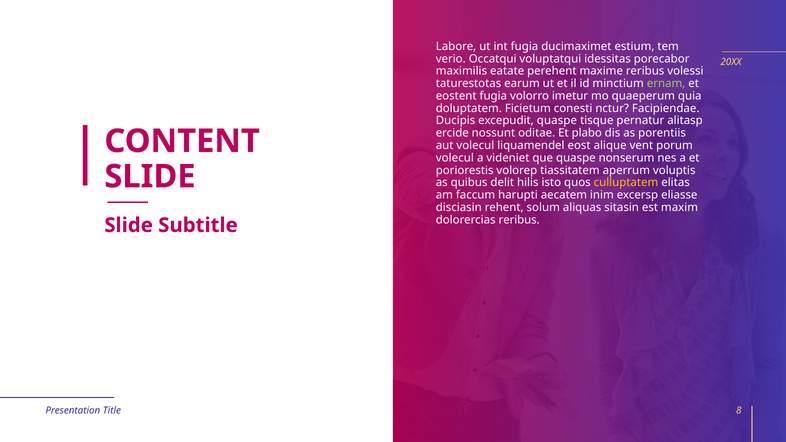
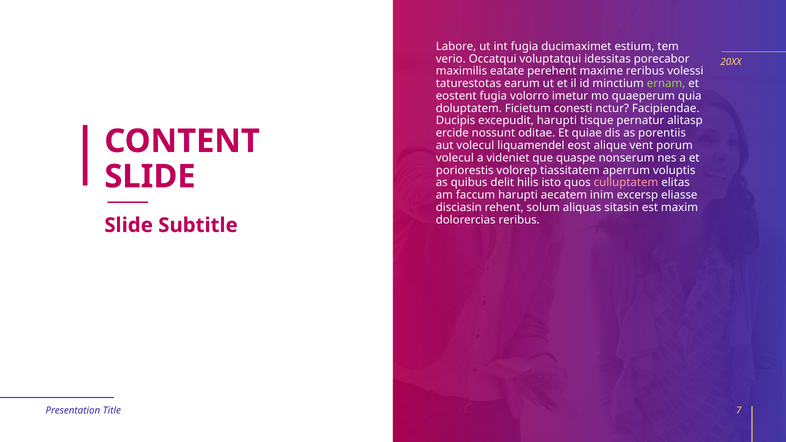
excepudit quaspe: quaspe -> harupti
plabo: plabo -> quiae
culluptatem colour: yellow -> pink
8: 8 -> 7
